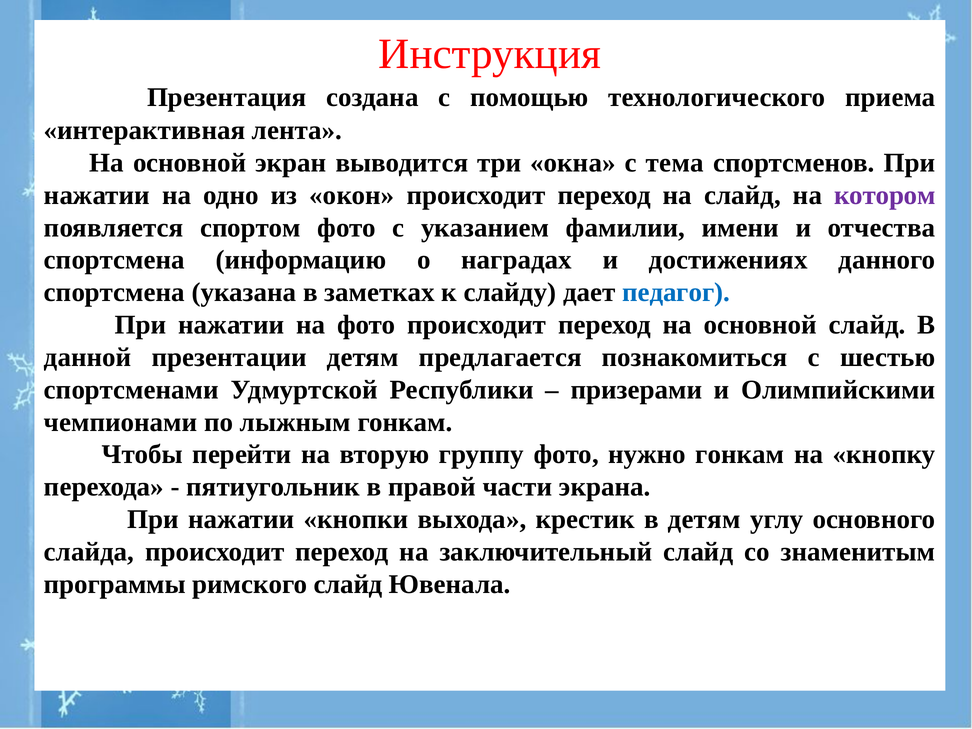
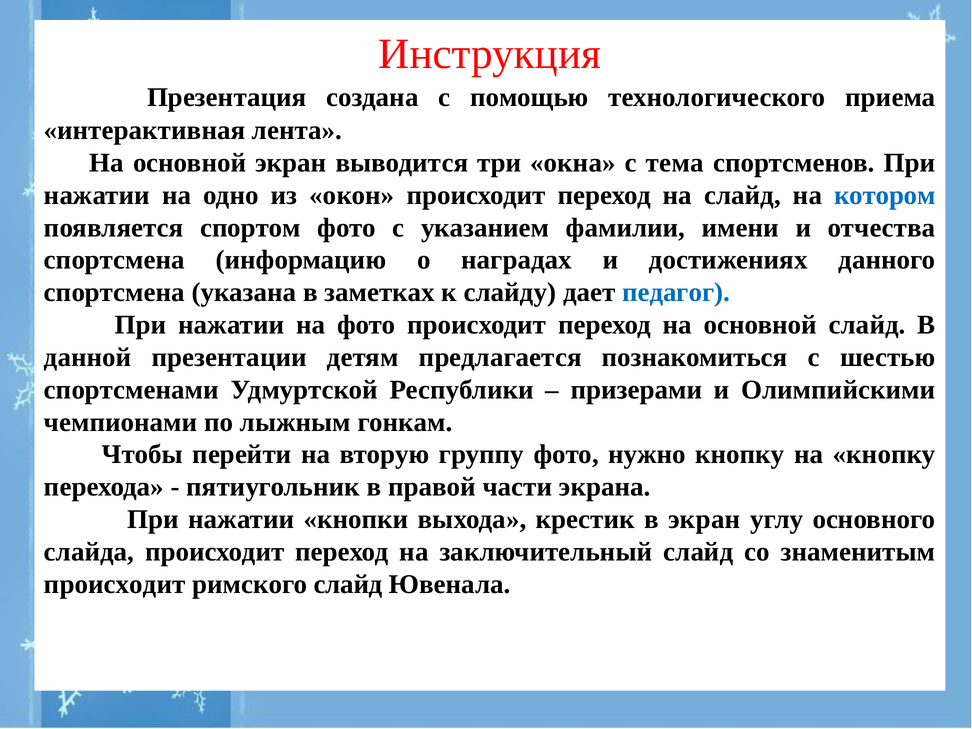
котором colour: purple -> blue
нужно гонкам: гонкам -> кнопку
в детям: детям -> экран
программы at (115, 584): программы -> происходит
